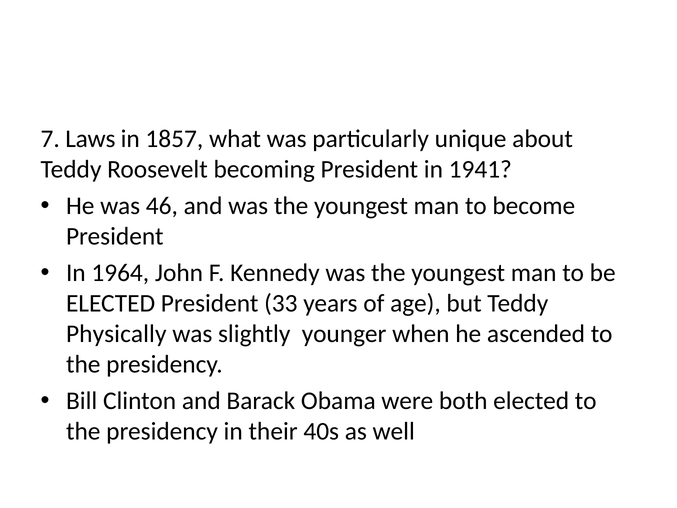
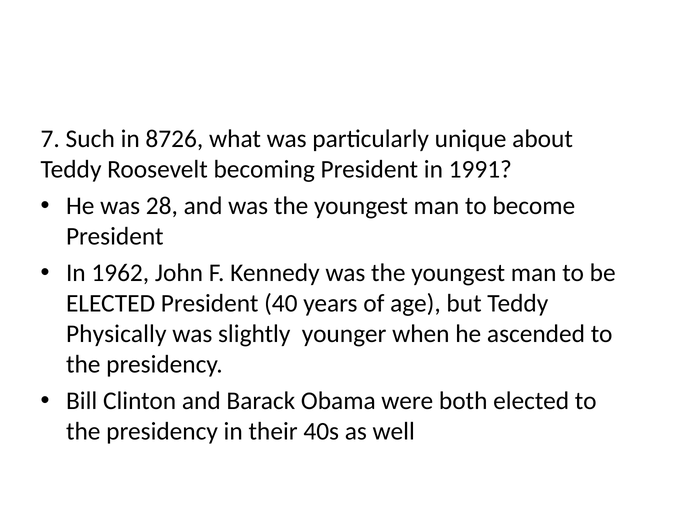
Laws: Laws -> Such
1857: 1857 -> 8726
1941: 1941 -> 1991
46: 46 -> 28
1964: 1964 -> 1962
33: 33 -> 40
